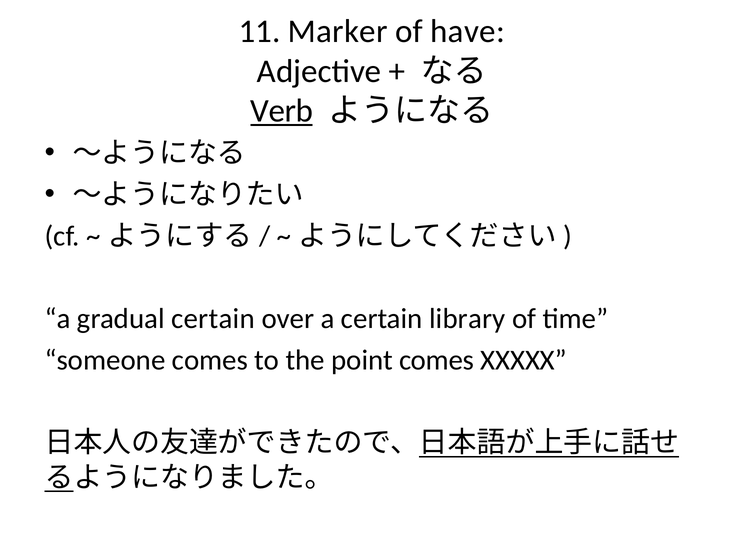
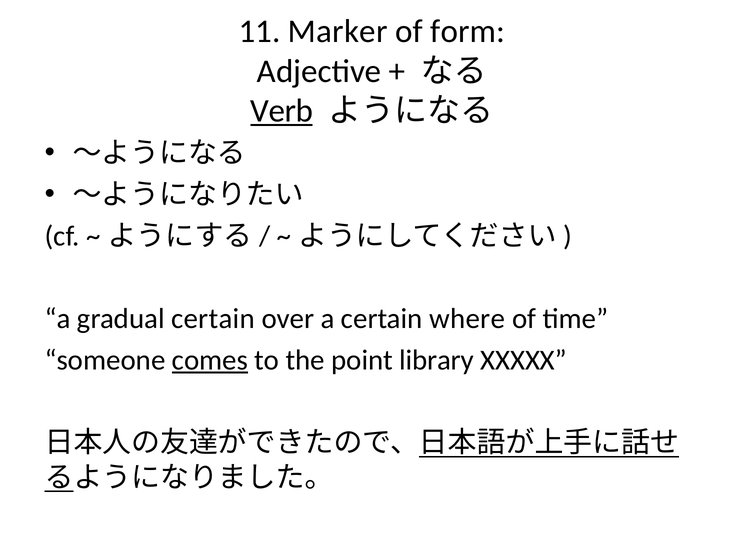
have: have -> form
library: library -> where
comes at (210, 360) underline: none -> present
point comes: comes -> library
